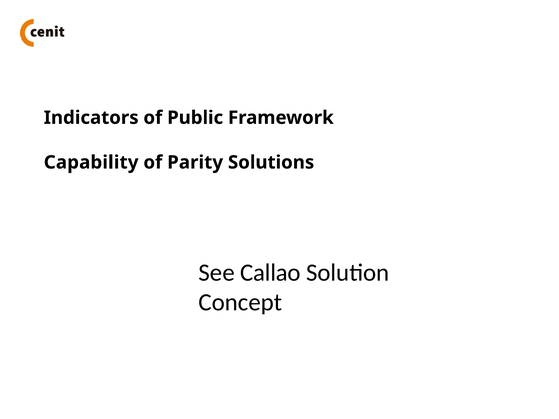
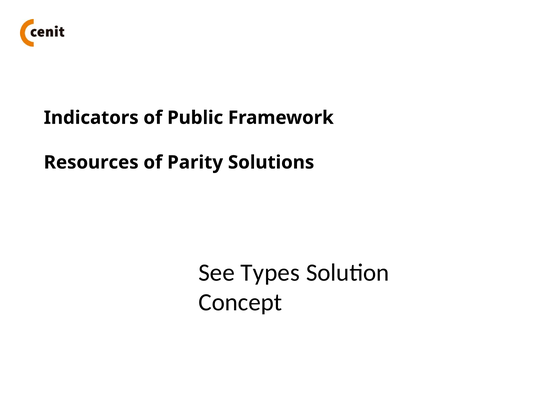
Capability: Capability -> Resources
Callao: Callao -> Types
